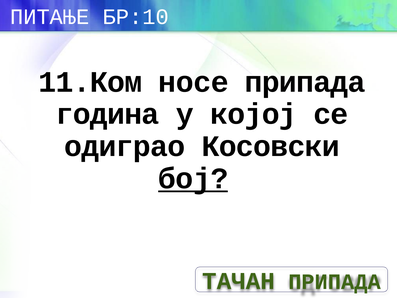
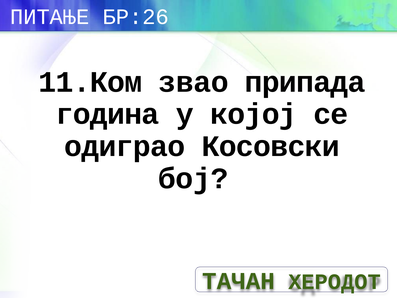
БР:10: БР:10 -> БР:26
носе: носе -> звао
бој underline: present -> none
ТАЧАН ПРИПАДА: ПРИПАДА -> ХЕРОДОТ
